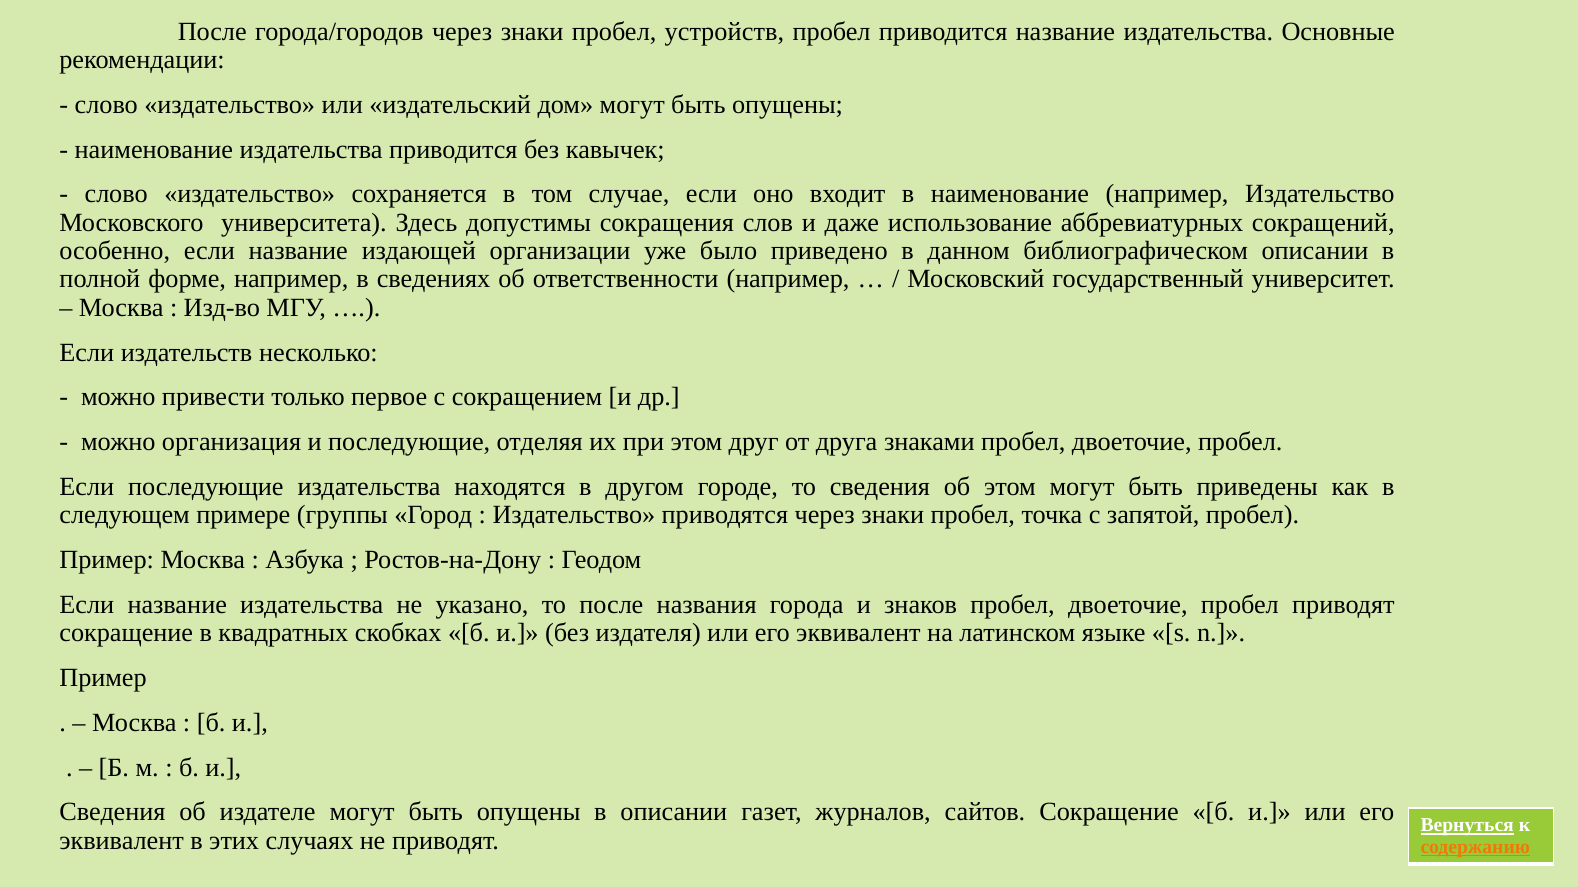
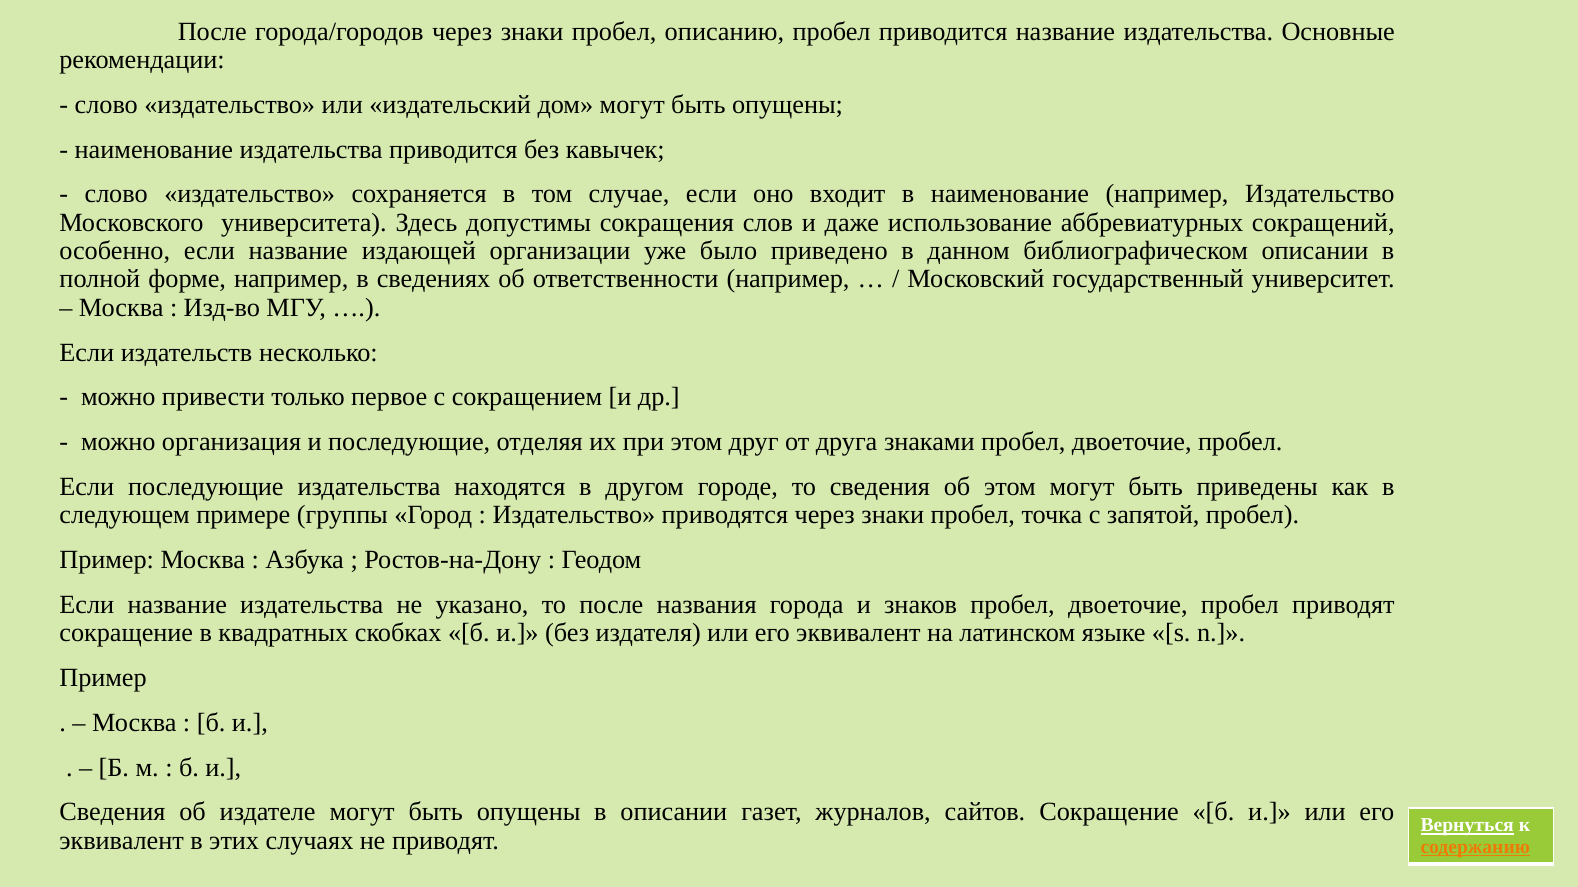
устройств: устройств -> описанию
